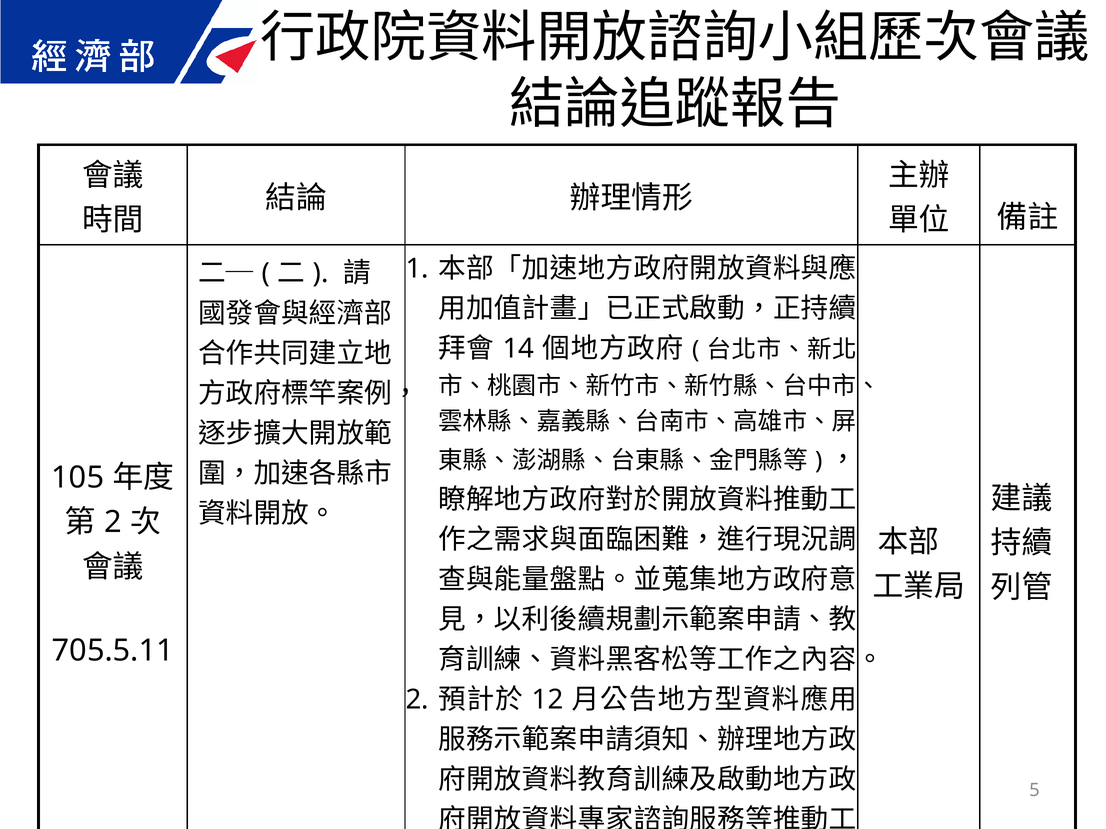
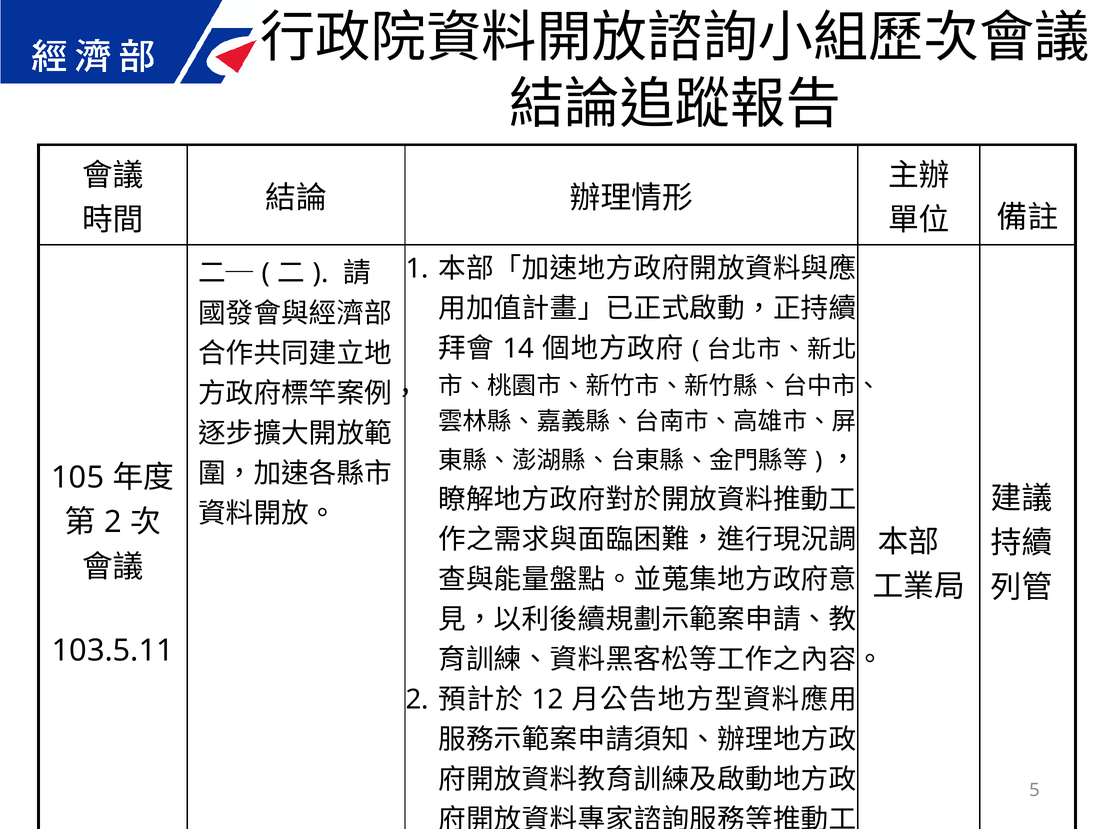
705.5.11: 705.5.11 -> 103.5.11
